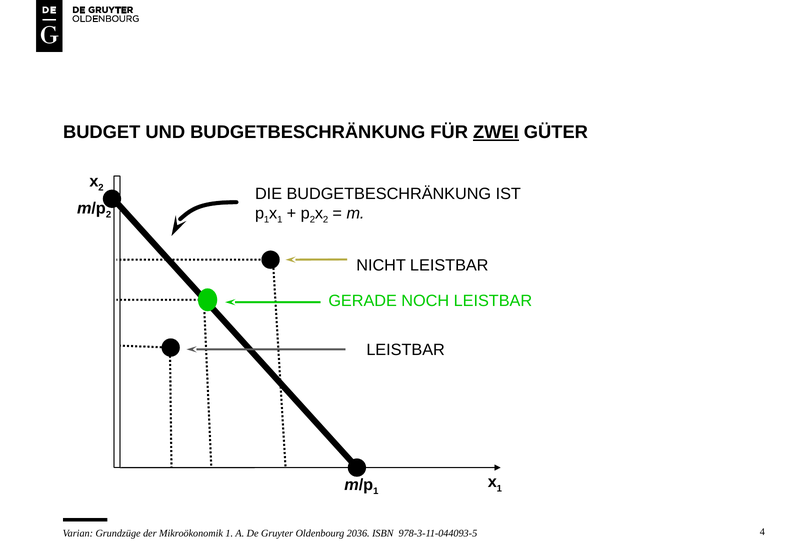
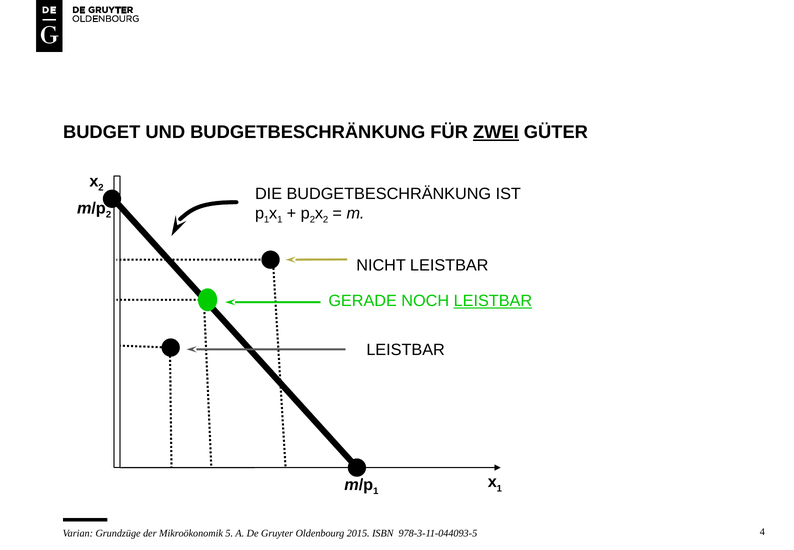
LEISTBAR at (493, 301) underline: none -> present
Mikroökonomik 1: 1 -> 5
2036: 2036 -> 2015
